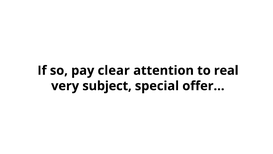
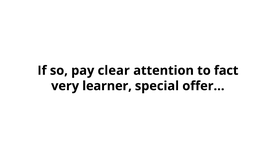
real: real -> fact
subject: subject -> learner
